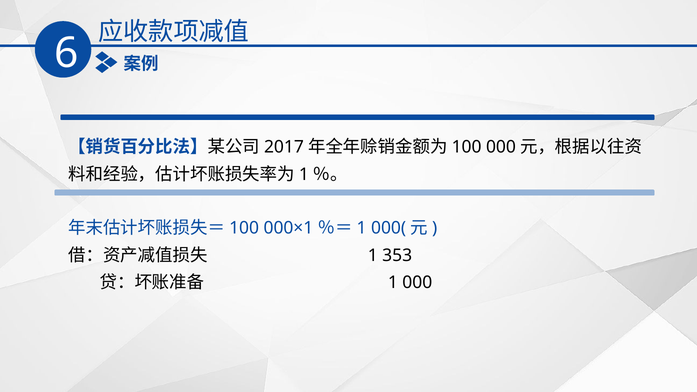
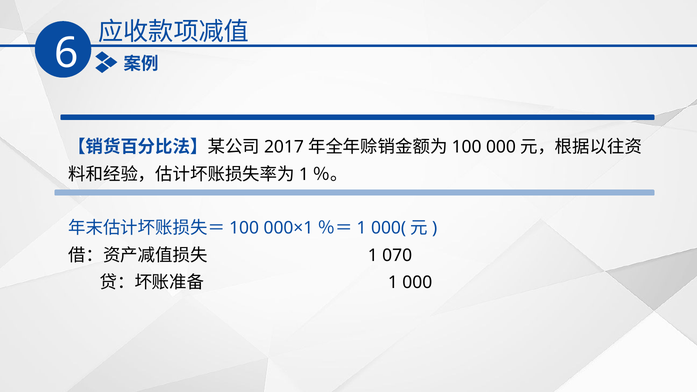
353: 353 -> 070
